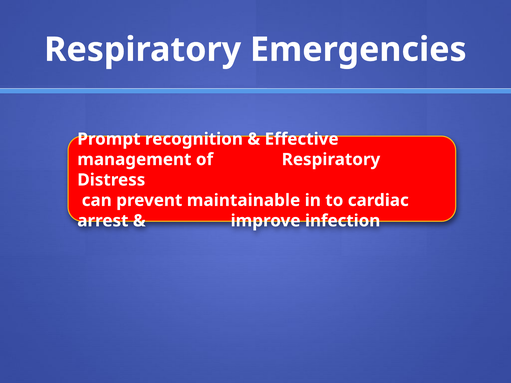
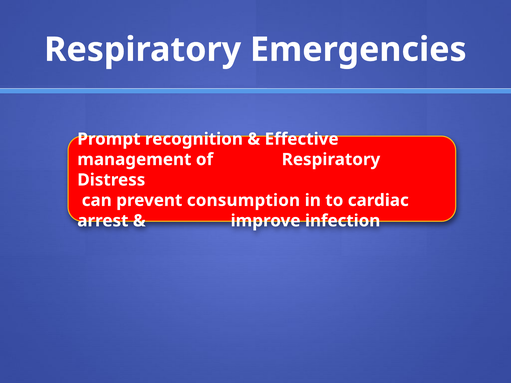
maintainable: maintainable -> consumption
